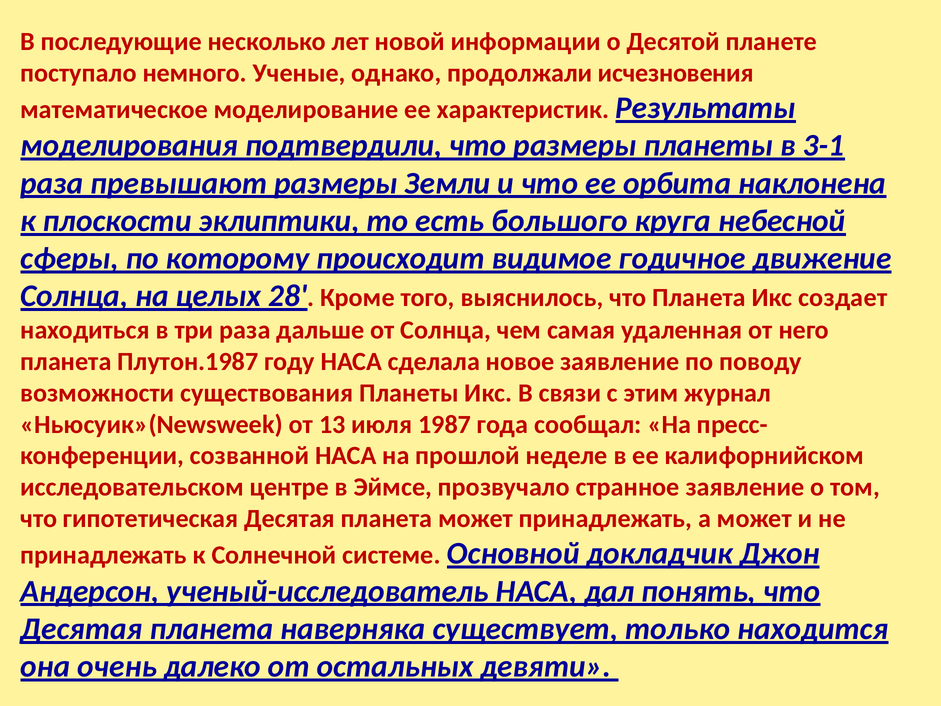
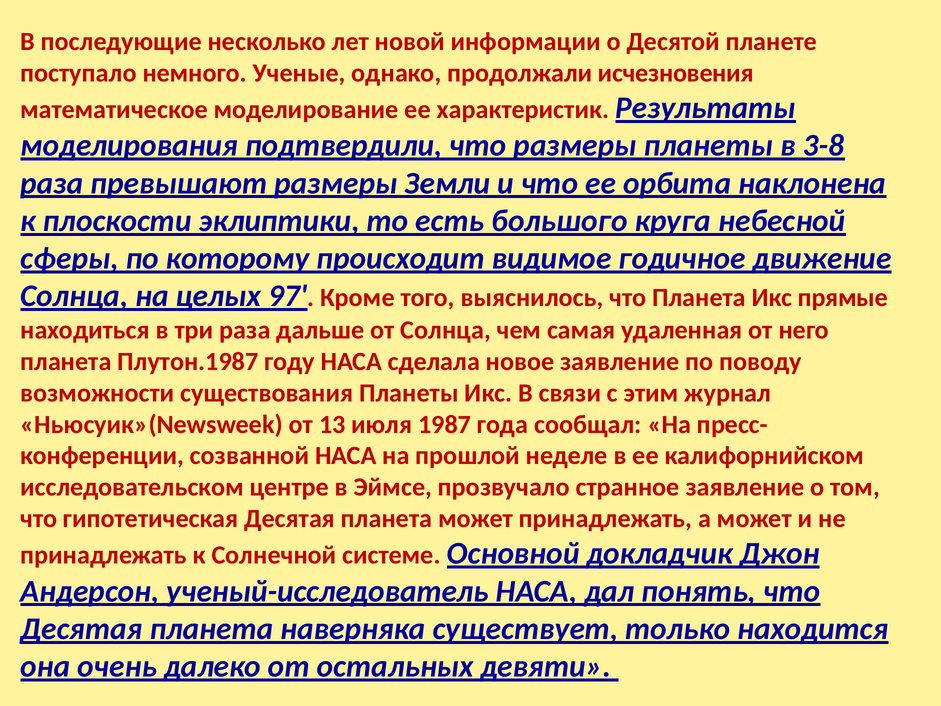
3-1: 3-1 -> 3-8
28: 28 -> 97
создает: создает -> прямые
